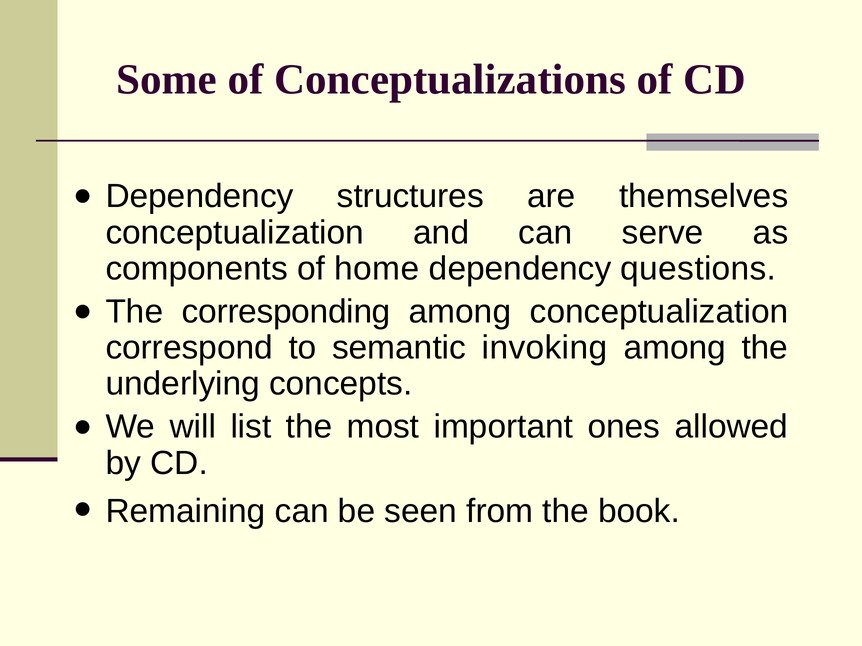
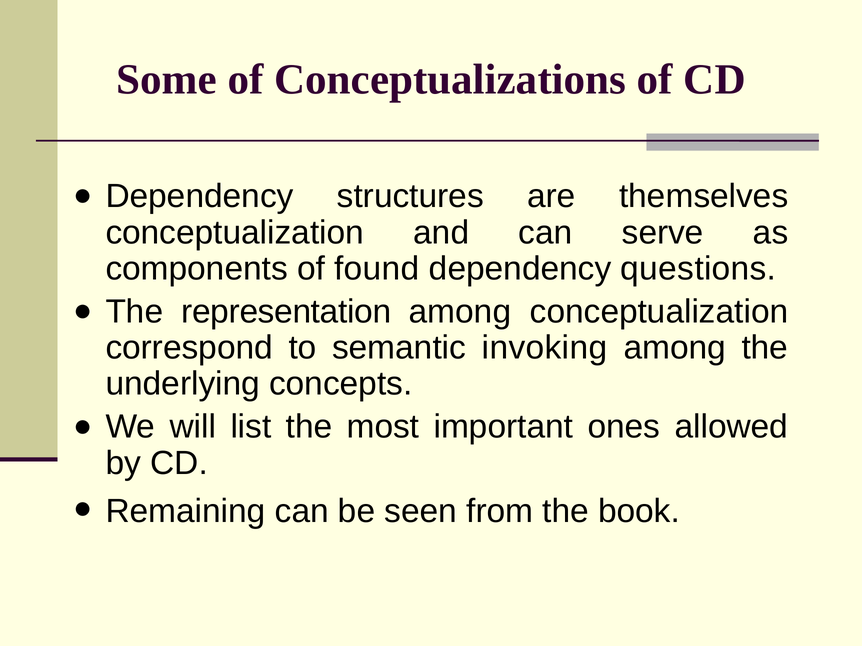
home: home -> found
corresponding: corresponding -> representation
